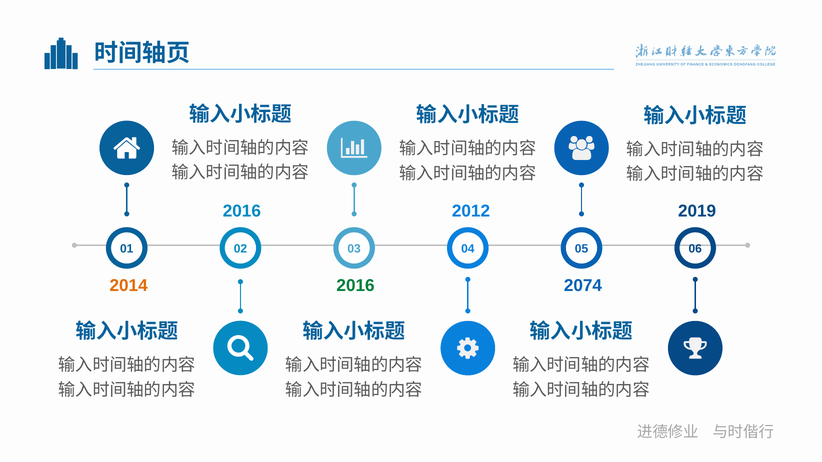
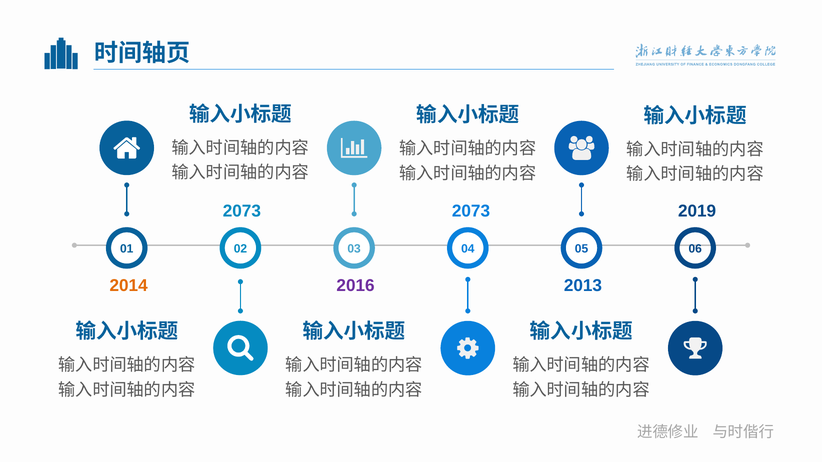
2016 at (242, 211): 2016 -> 2073
2012 at (471, 211): 2012 -> 2073
2016 at (356, 286) colour: green -> purple
2074: 2074 -> 2013
